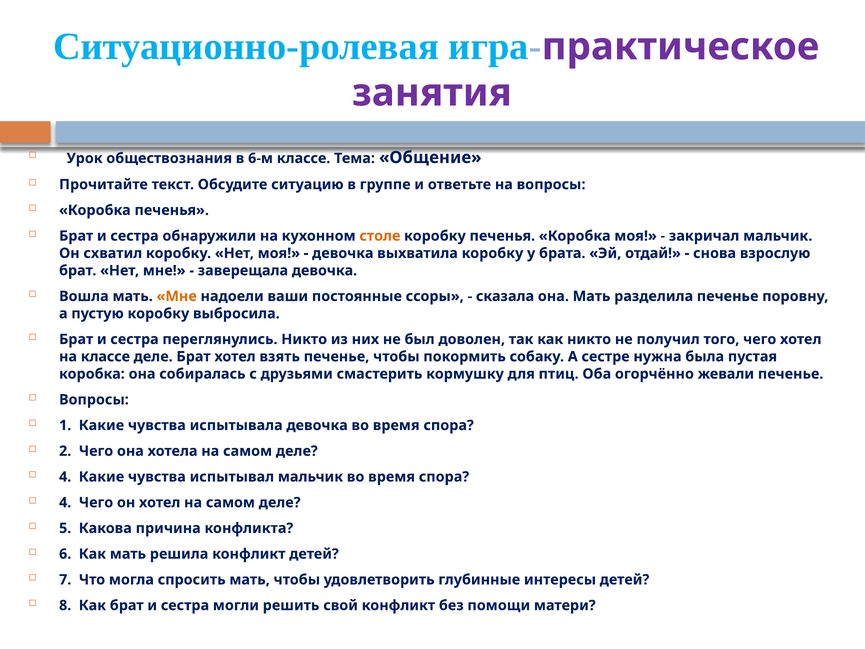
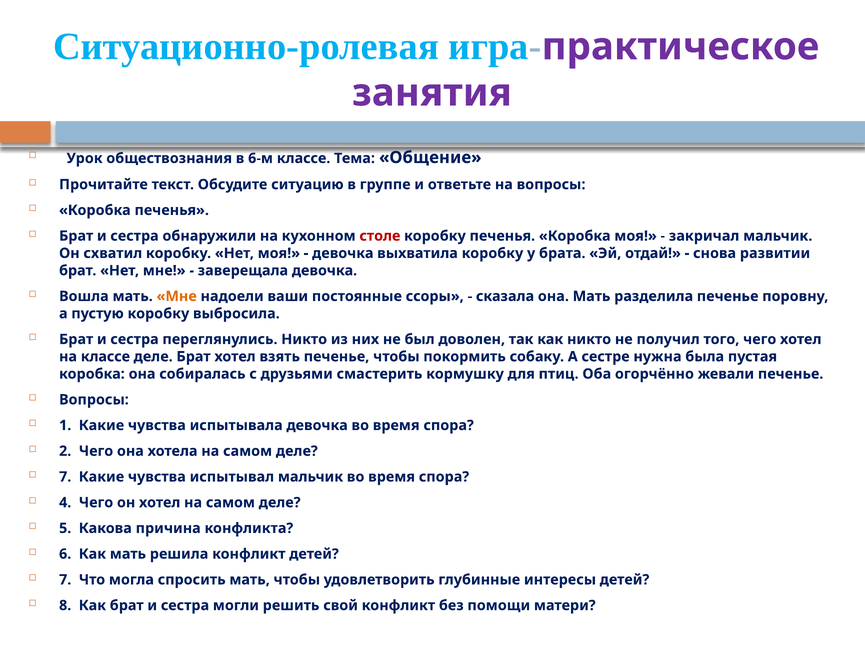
столе colour: orange -> red
взрослую: взрослую -> развитии
4 at (65, 477): 4 -> 7
